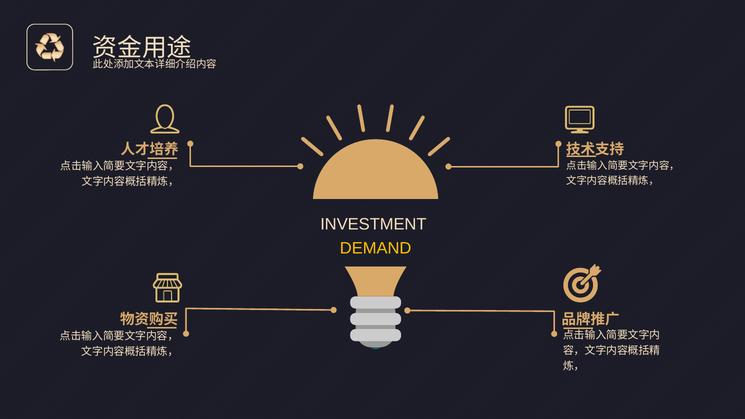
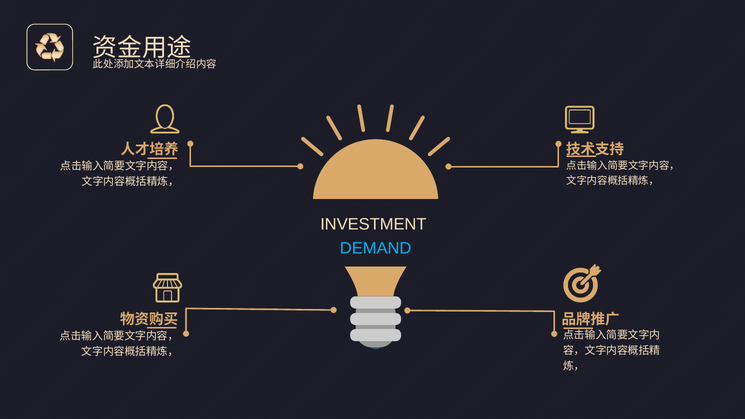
DEMAND colour: yellow -> light blue
